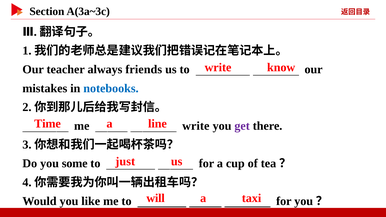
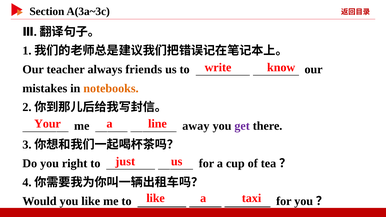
notebooks colour: blue -> orange
Time: Time -> Your
me write: write -> away
some: some -> right
will at (156, 198): will -> like
